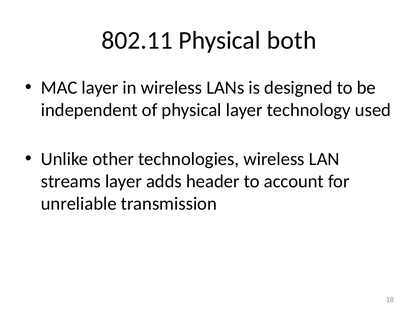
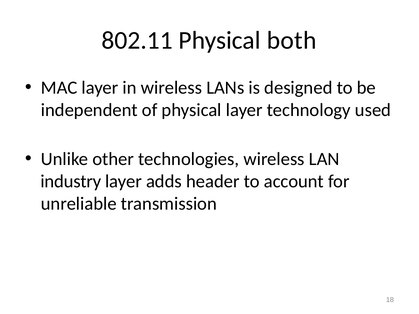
streams: streams -> industry
